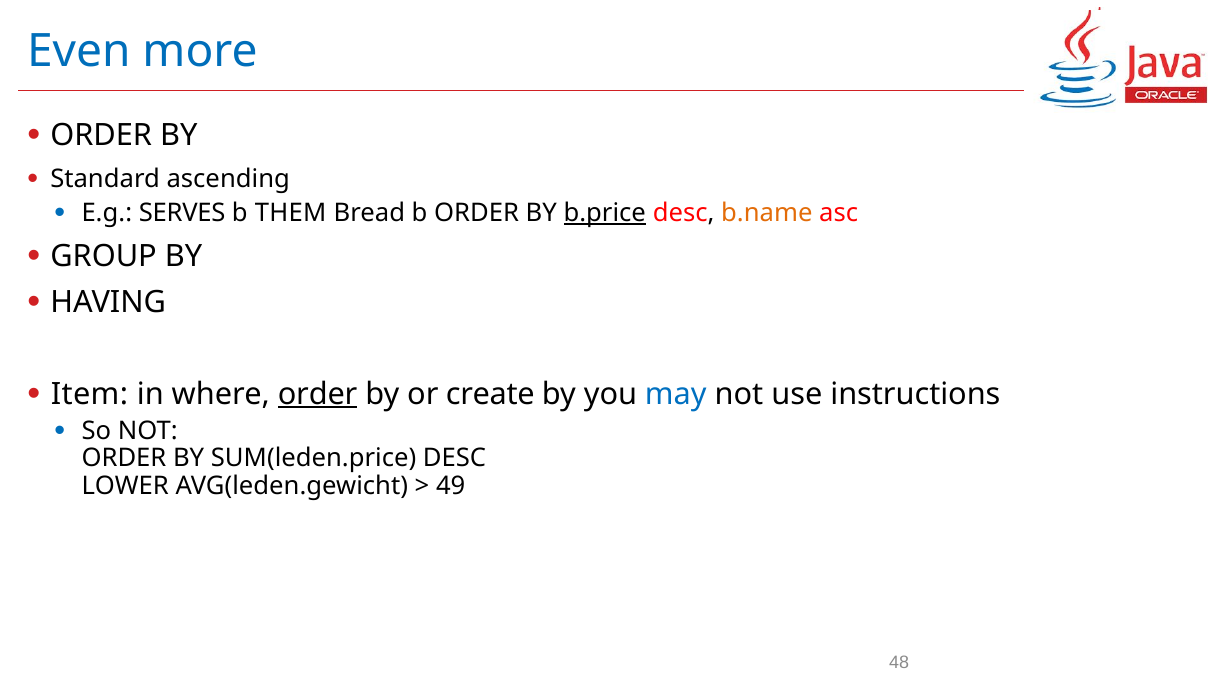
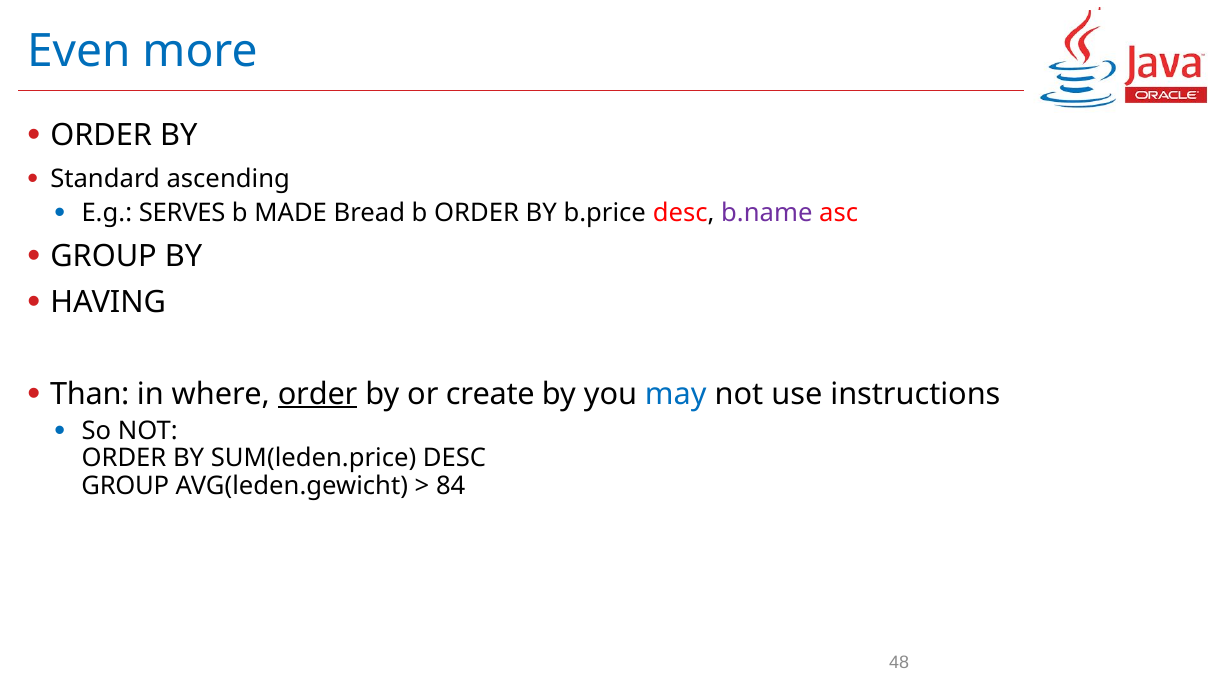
THEM: THEM -> MADE
b.price underline: present -> none
b.name colour: orange -> purple
Item: Item -> Than
LOWER at (125, 486): LOWER -> GROUP
49: 49 -> 84
